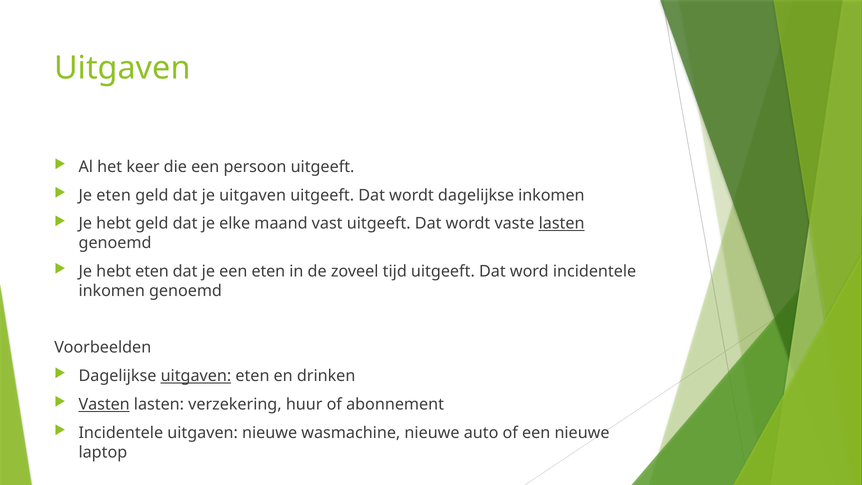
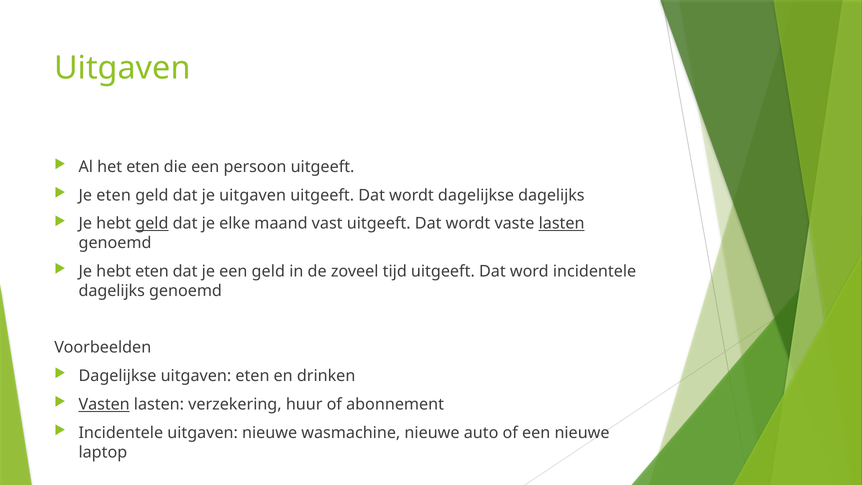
het keer: keer -> eten
dagelijkse inkomen: inkomen -> dagelijks
geld at (152, 224) underline: none -> present
een eten: eten -> geld
inkomen at (112, 291): inkomen -> dagelijks
uitgaven at (196, 376) underline: present -> none
